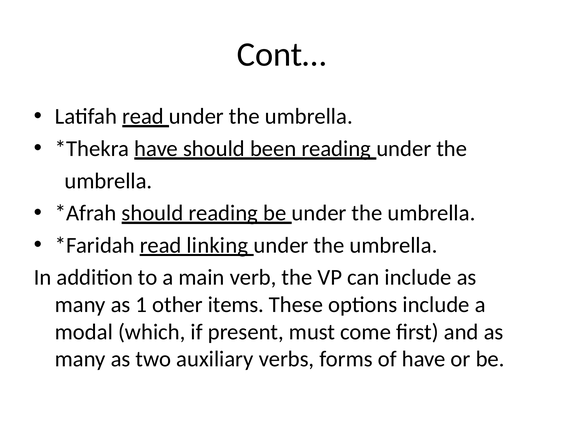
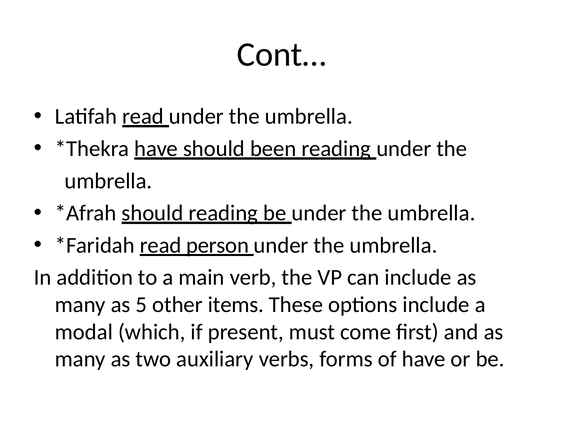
linking: linking -> person
1: 1 -> 5
